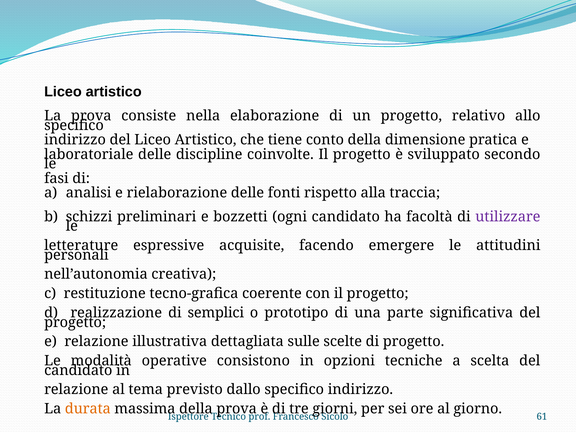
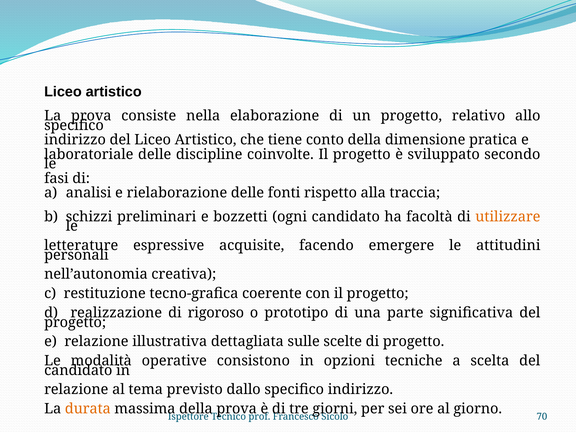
utilizzare colour: purple -> orange
semplici: semplici -> rigoroso
61: 61 -> 70
